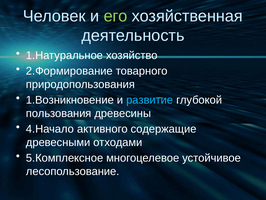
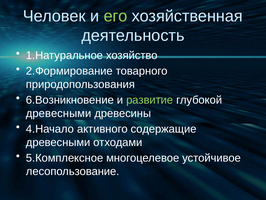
1.Возникновение: 1.Возникновение -> 6.Возникновение
развитие colour: light blue -> light green
пользования at (59, 113): пользования -> древесными
